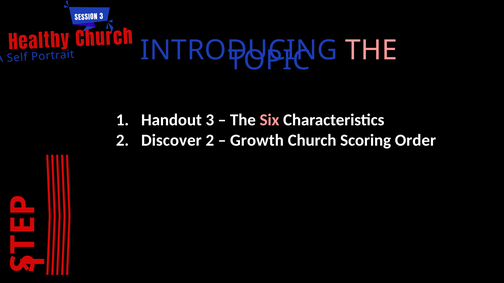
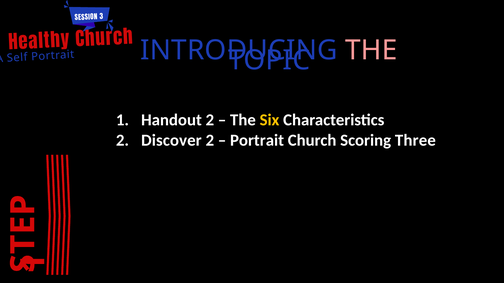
Handout 3: 3 -> 2
Six colour: pink -> yellow
Growth at (257, 140): Growth -> Portrait
Order: Order -> Three
